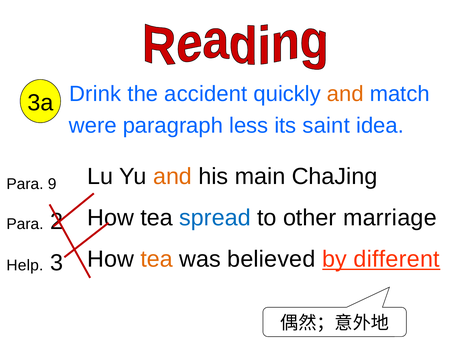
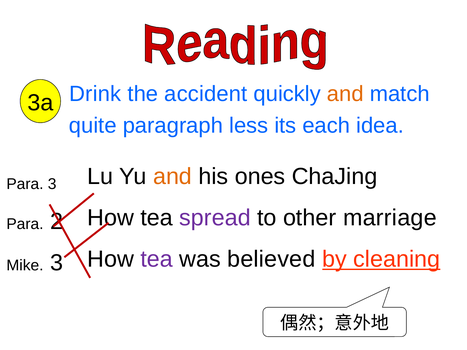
were: were -> quite
saint: saint -> each
main: main -> ones
Para 9: 9 -> 3
spread colour: blue -> purple
tea at (157, 259) colour: orange -> purple
different: different -> cleaning
Help: Help -> Mike
